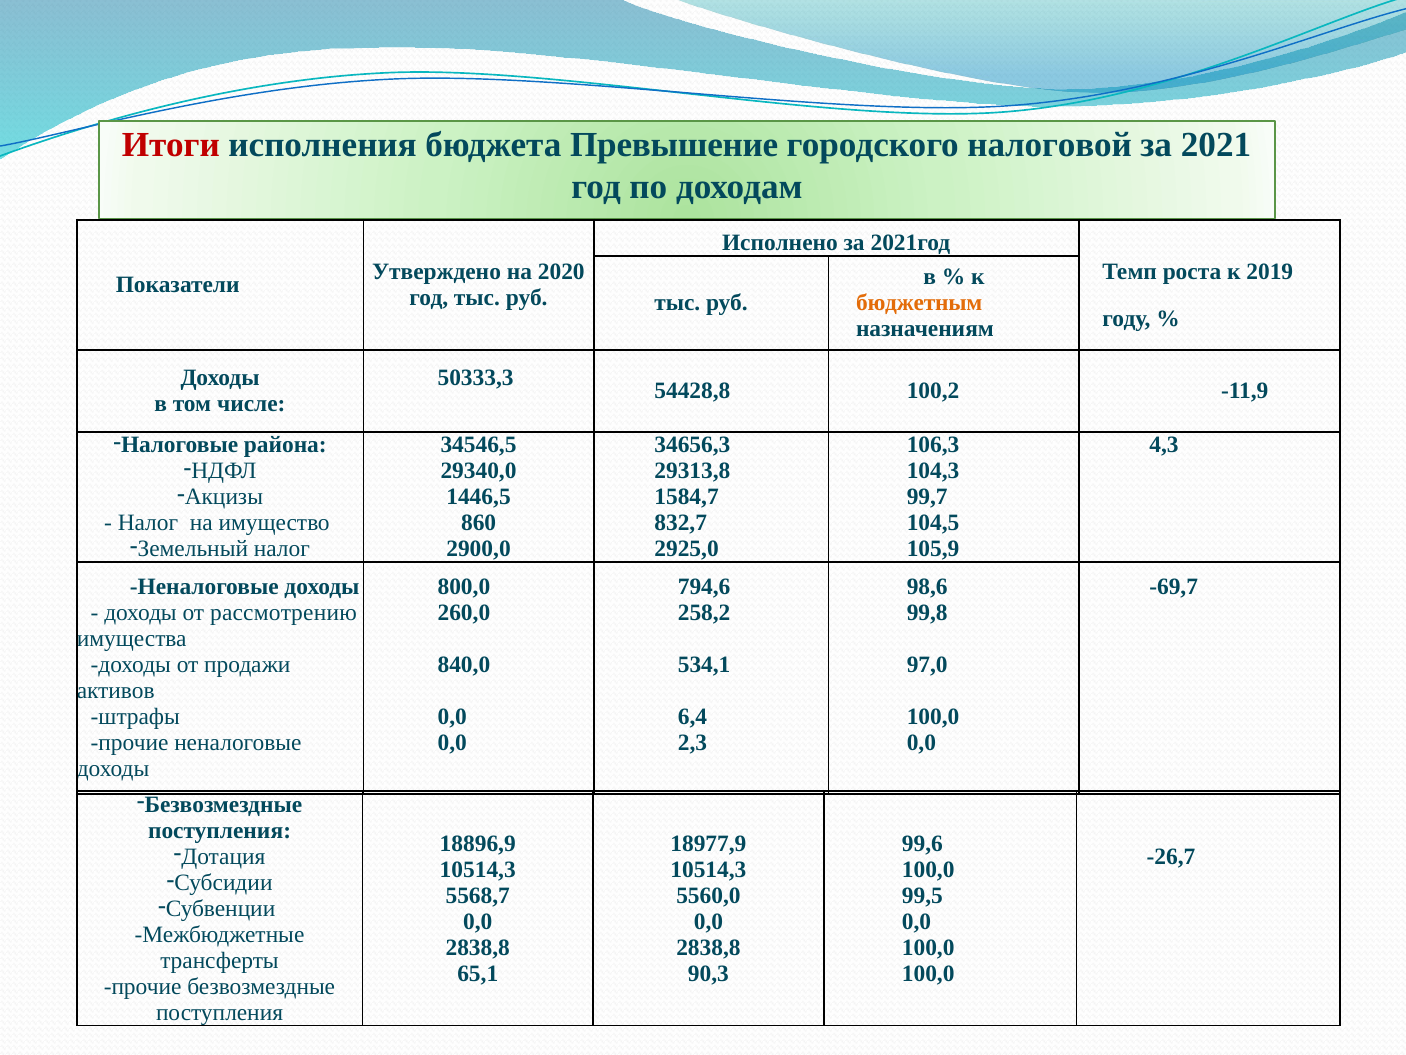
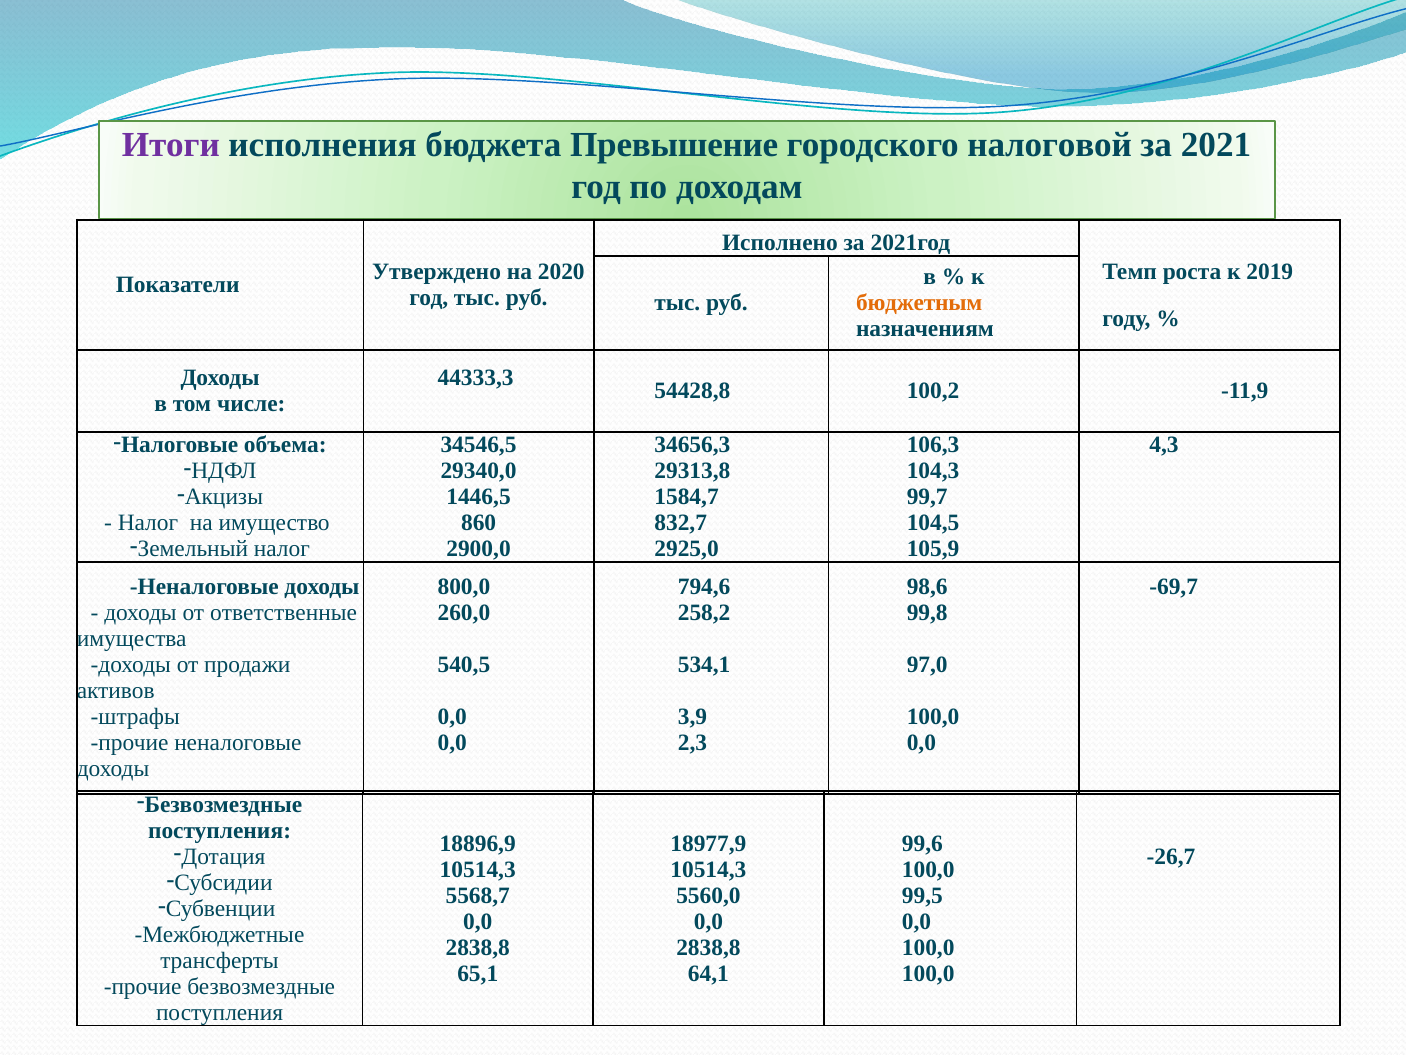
Итоги colour: red -> purple
50333,3: 50333,3 -> 44333,3
района: района -> объема
рассмотрению: рассмотрению -> ответственные
840,0: 840,0 -> 540,5
6,4: 6,4 -> 3,9
90,3: 90,3 -> 64,1
